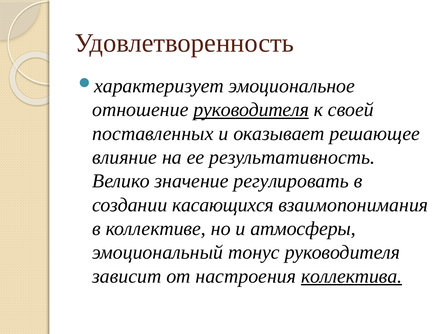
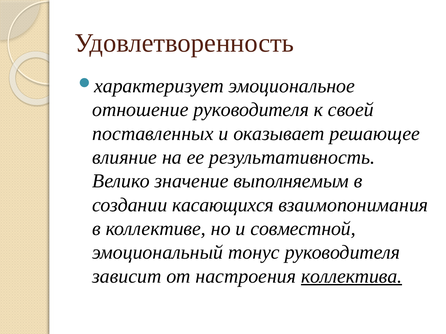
руководителя at (251, 110) underline: present -> none
регулировать: регулировать -> выполняемым
атмосферы: атмосферы -> совместной
